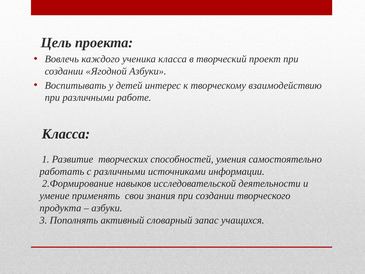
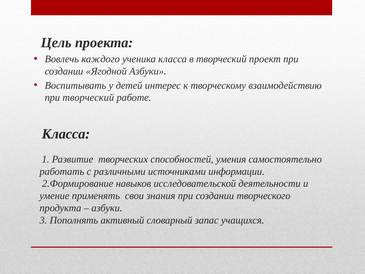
при различными: различными -> творческий
